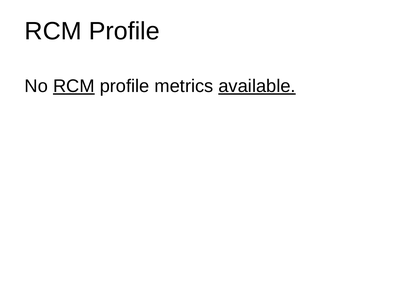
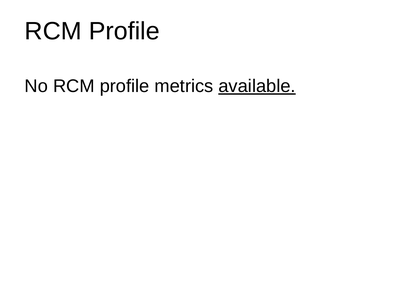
RCM at (74, 86) underline: present -> none
